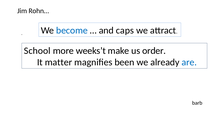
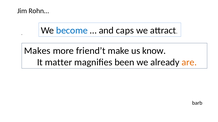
School: School -> Makes
weeks’t: weeks’t -> friend’t
order: order -> know
are colour: blue -> orange
